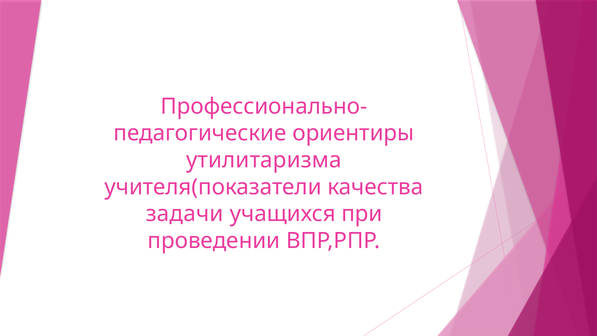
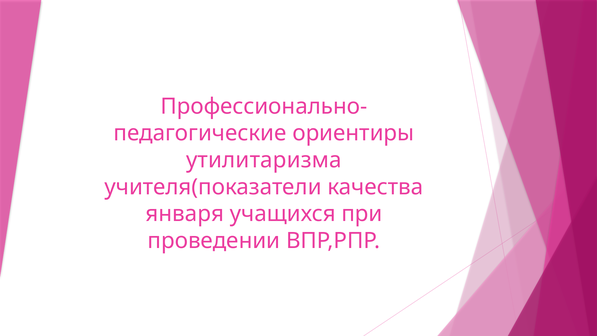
задачи: задачи -> января
